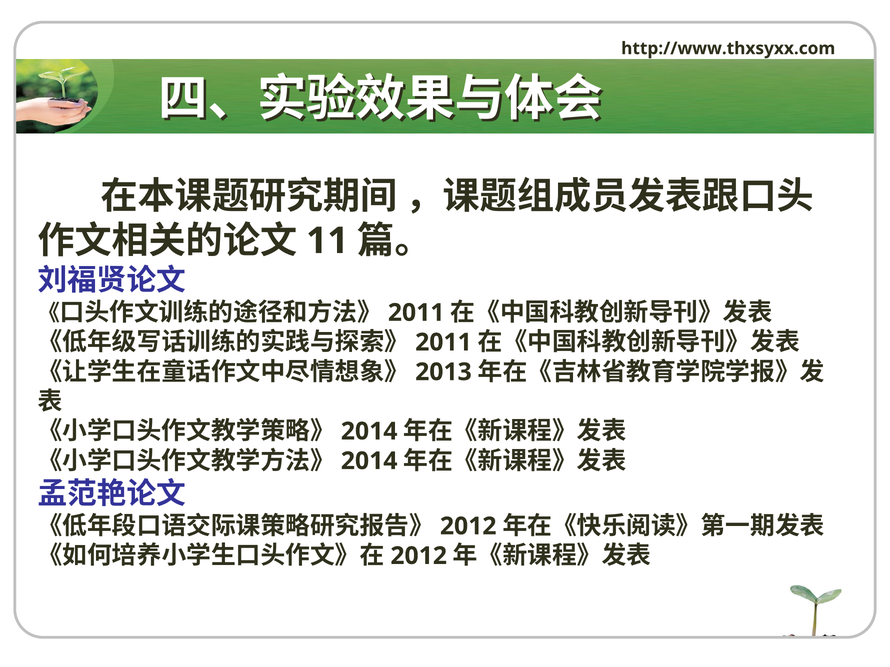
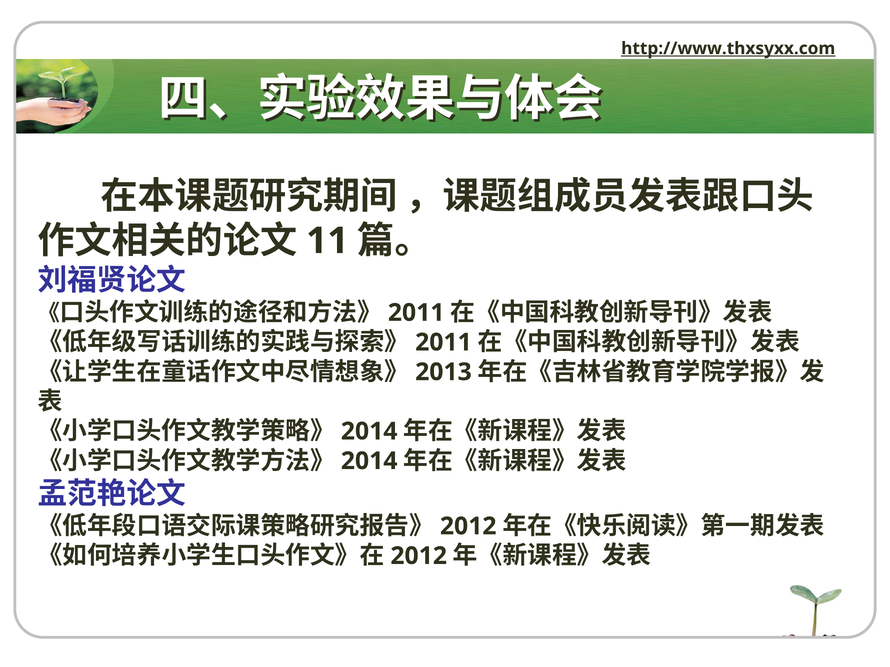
http://www.thxsyxx.com underline: none -> present
